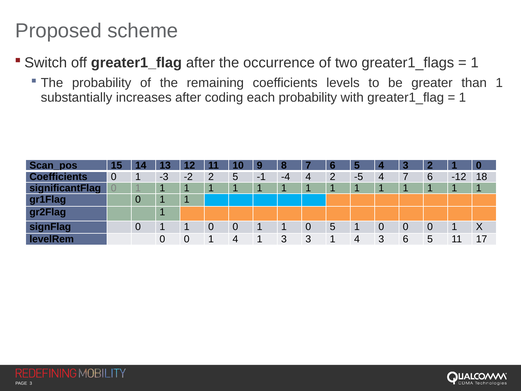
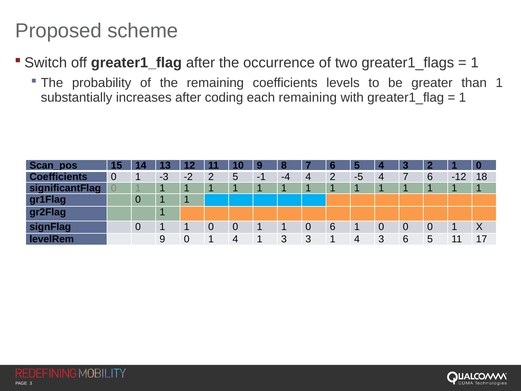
each probability: probability -> remaining
0 5: 5 -> 6
levelRem 0: 0 -> 9
